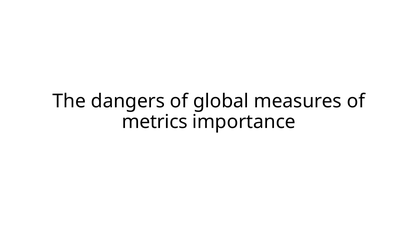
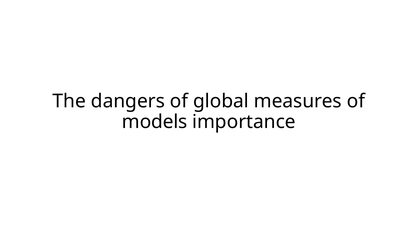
metrics: metrics -> models
